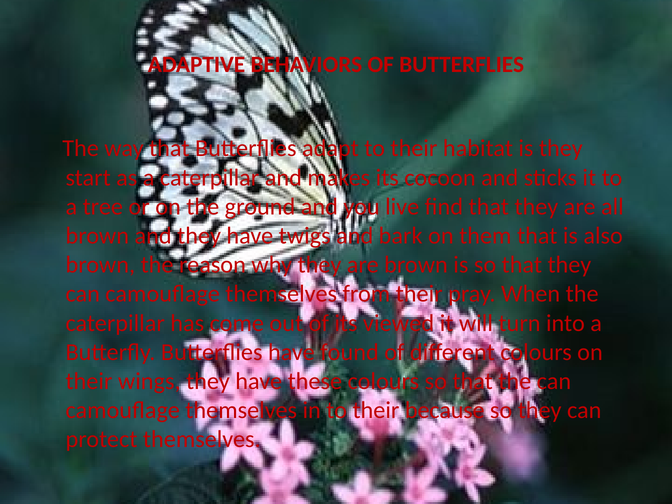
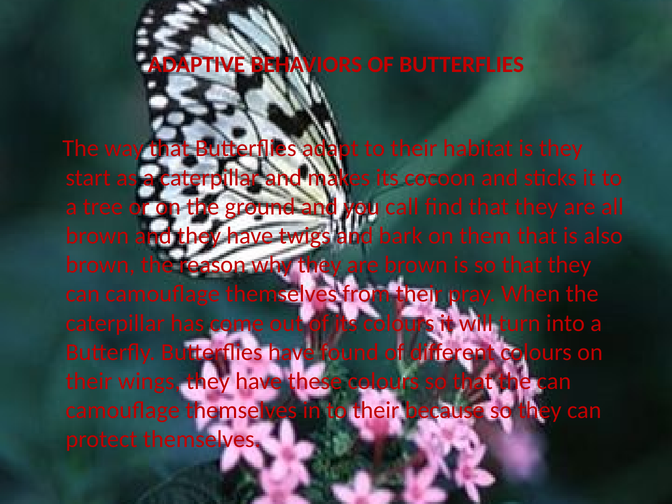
live: live -> call
its viewed: viewed -> colours
